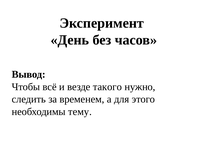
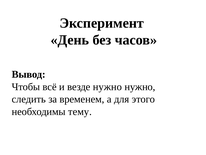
везде такого: такого -> нужно
